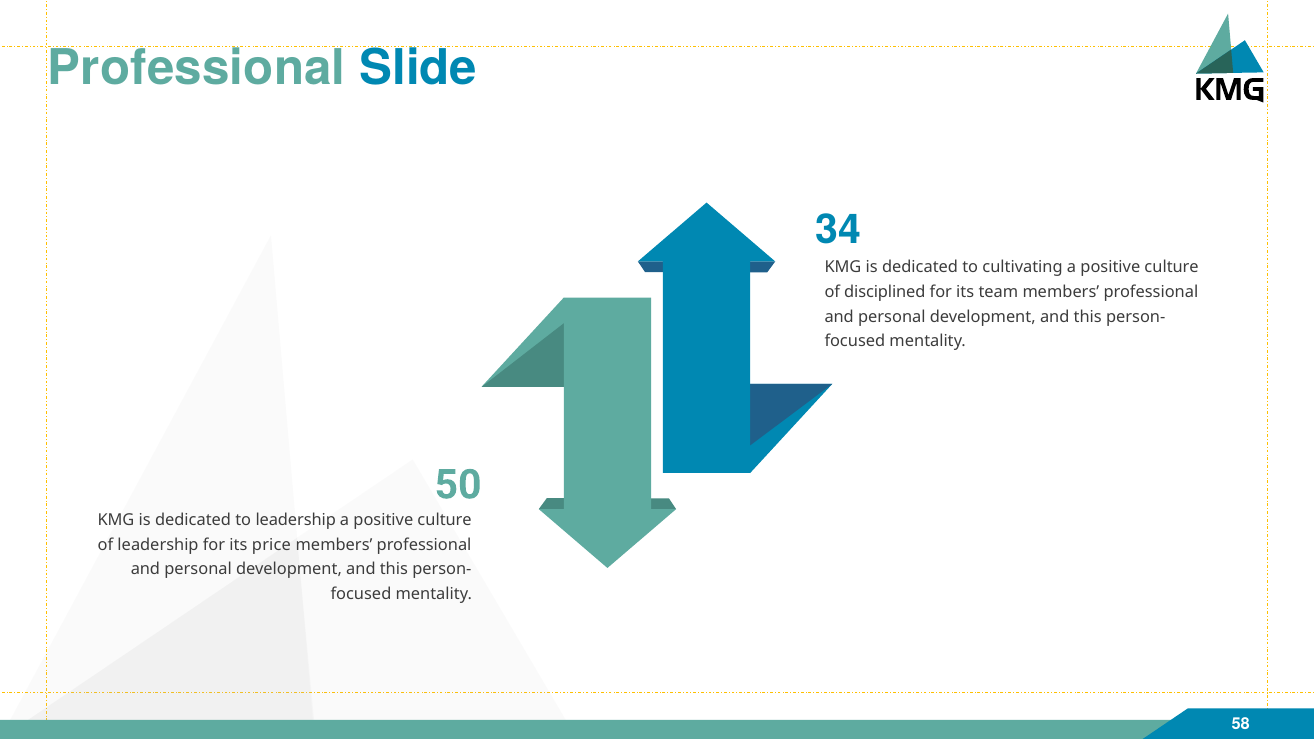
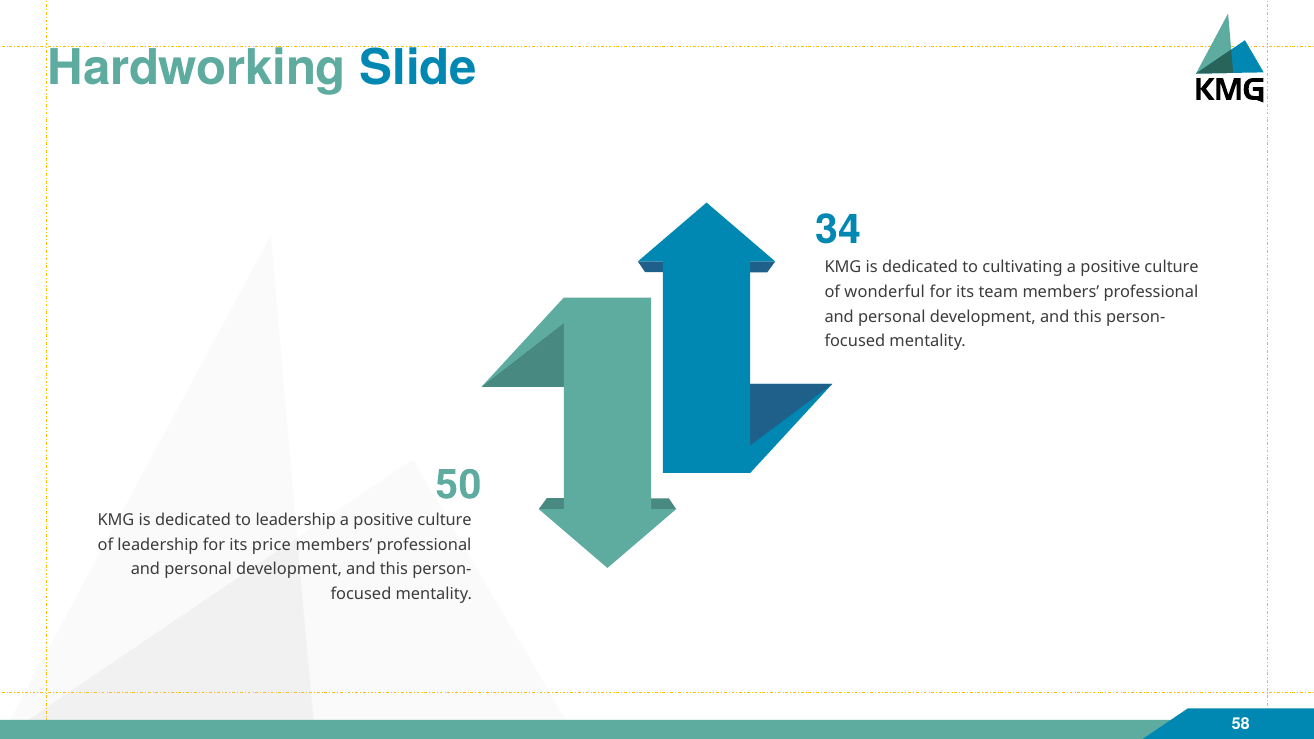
Professional at (197, 69): Professional -> Hardworking
disciplined: disciplined -> wonderful
